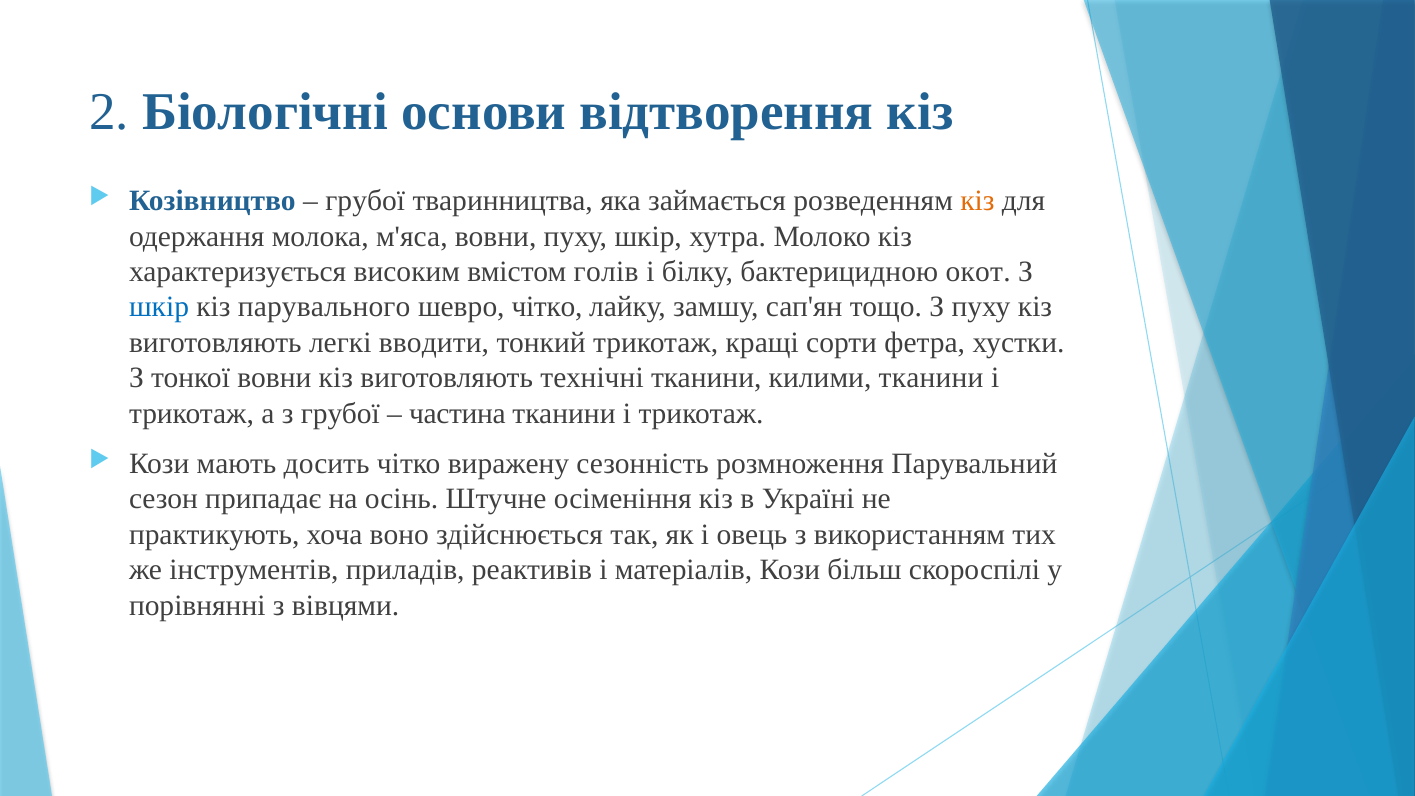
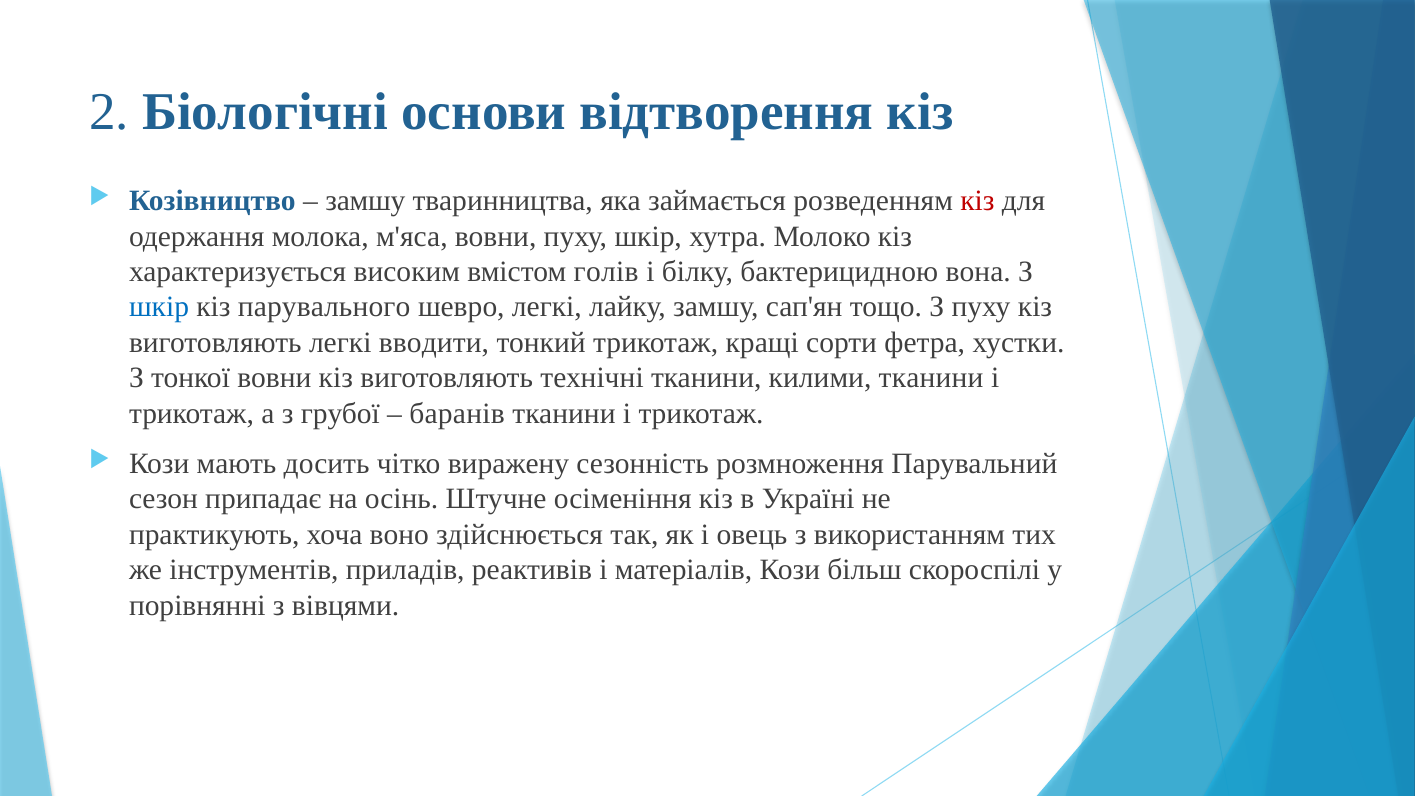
грубої at (365, 201): грубої -> замшу
кіз at (977, 201) colour: orange -> red
окот: окот -> вона
шевро чітко: чітко -> легкі
частина: частина -> баранів
